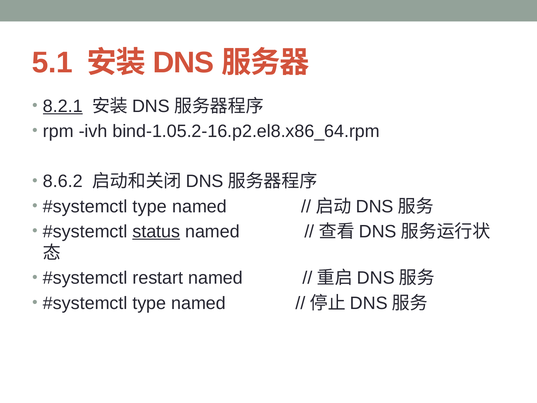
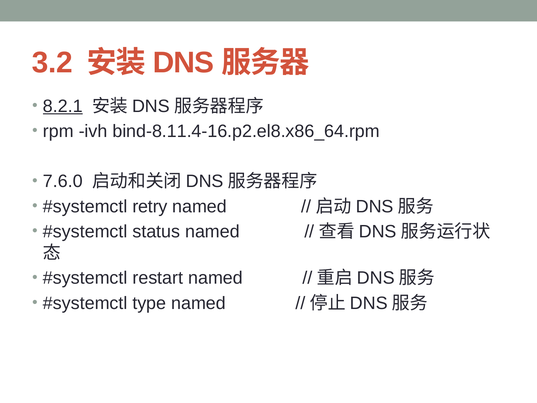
5.1: 5.1 -> 3.2
bind-1.05.2-16.p2.el8.x86_64.rpm: bind-1.05.2-16.p2.el8.x86_64.rpm -> bind-8.11.4-16.p2.el8.x86_64.rpm
8.6.2: 8.6.2 -> 7.6.0
type at (150, 206): type -> retry
status underline: present -> none
